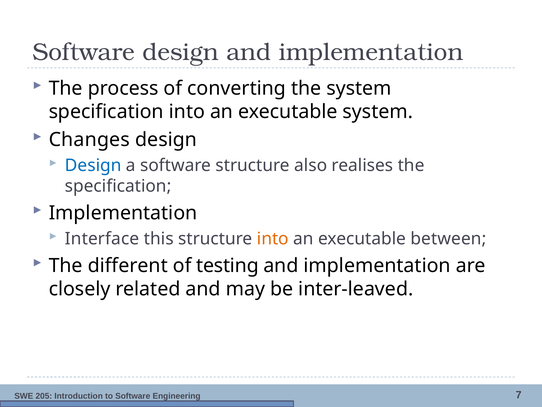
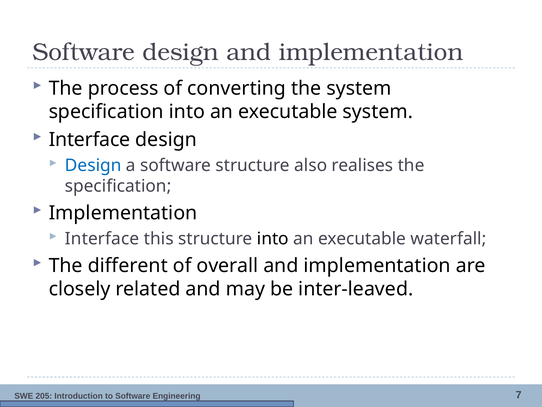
Changes at (89, 140): Changes -> Interface
into at (273, 239) colour: orange -> black
between: between -> waterfall
testing: testing -> overall
